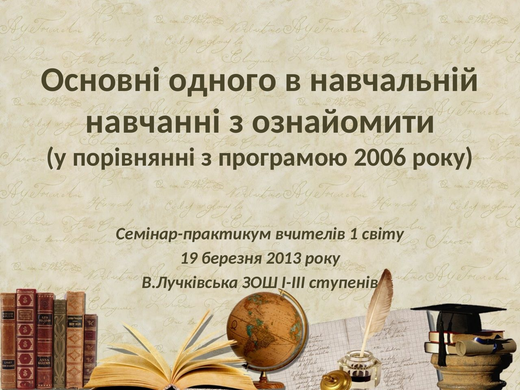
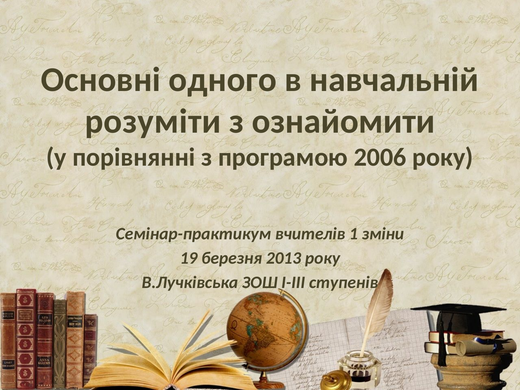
навчанні: навчанні -> розуміти
світу: світу -> зміни
